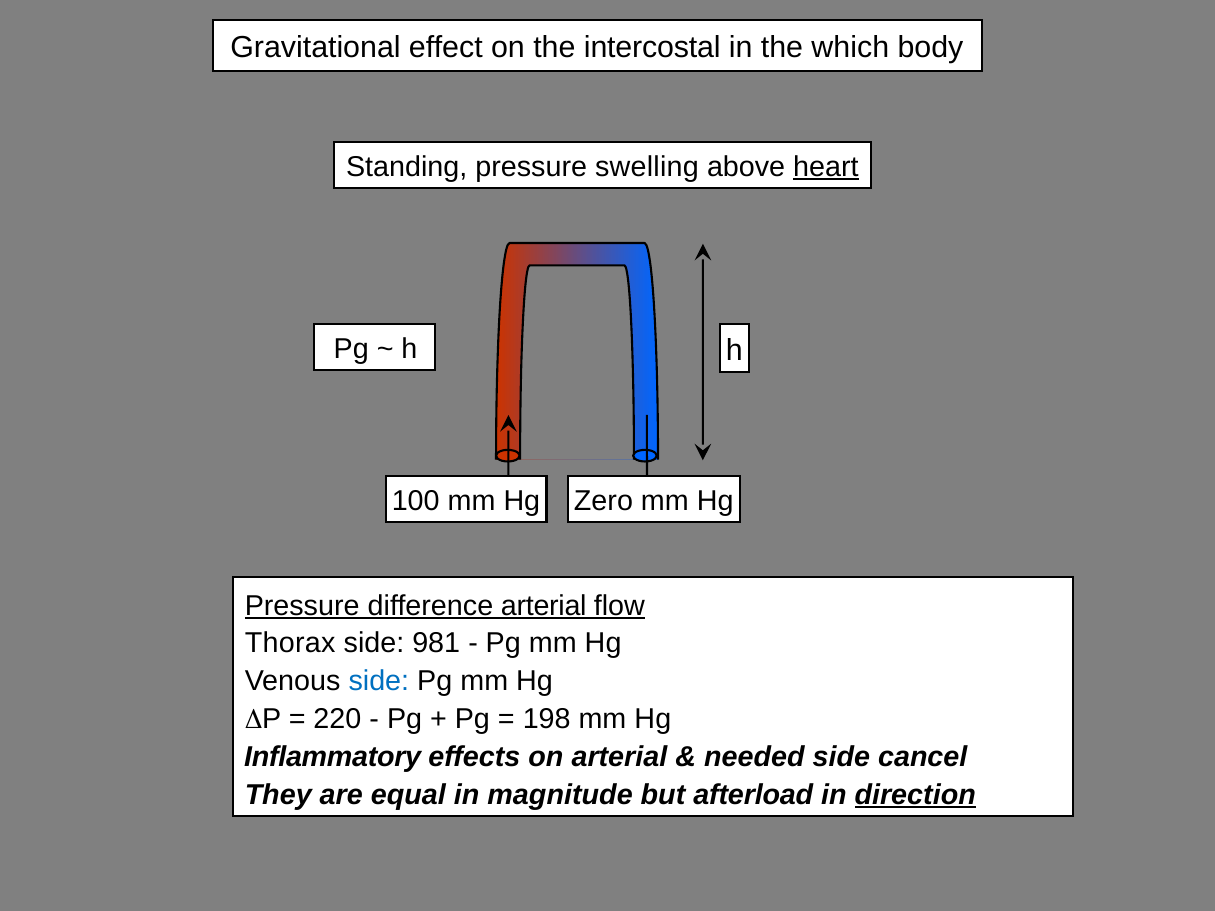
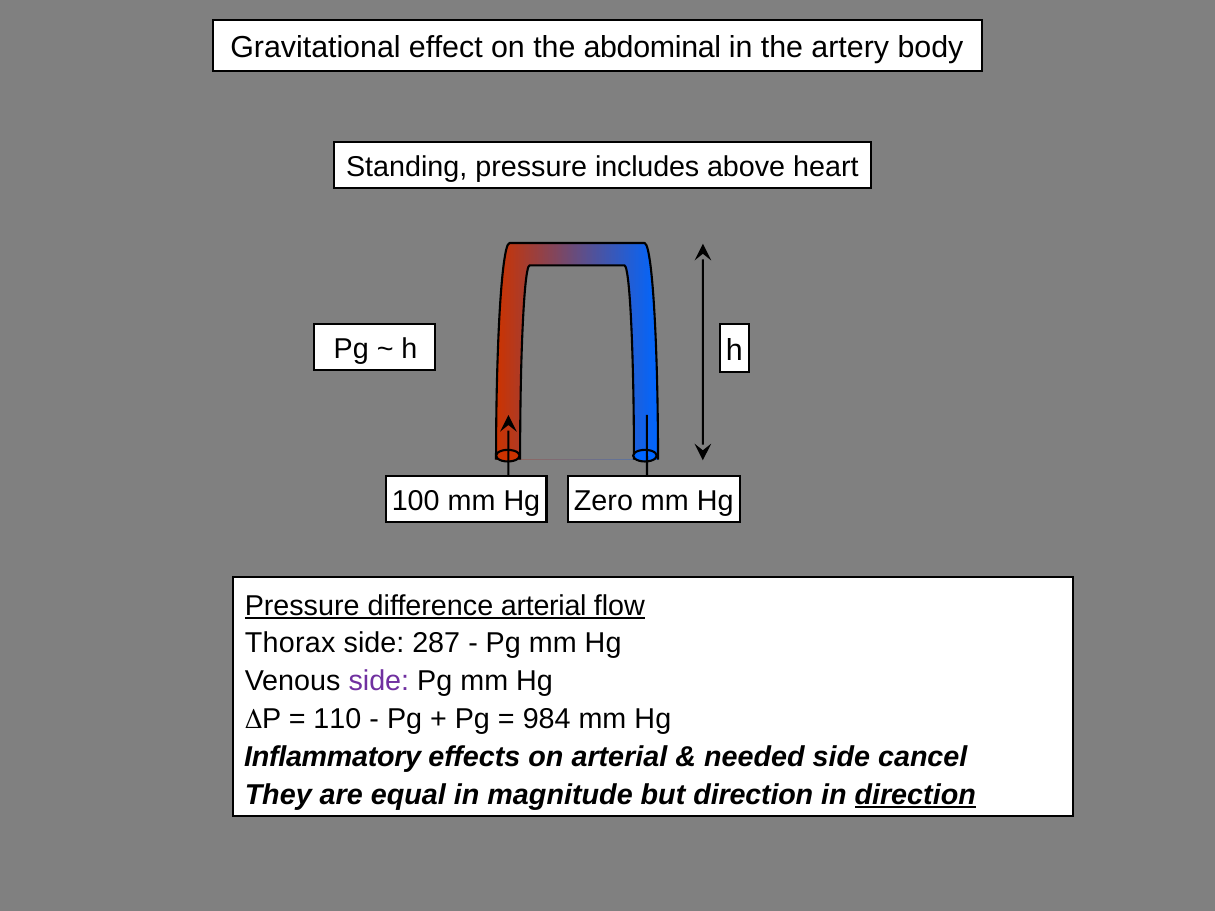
intercostal: intercostal -> abdominal
which: which -> artery
swelling: swelling -> includes
heart underline: present -> none
981: 981 -> 287
side at (379, 682) colour: blue -> purple
220: 220 -> 110
198: 198 -> 984
but afterload: afterload -> direction
